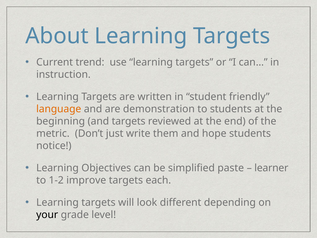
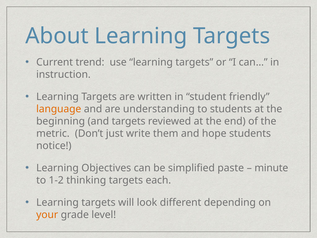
demonstration: demonstration -> understanding
learner: learner -> minute
improve: improve -> thinking
your colour: black -> orange
